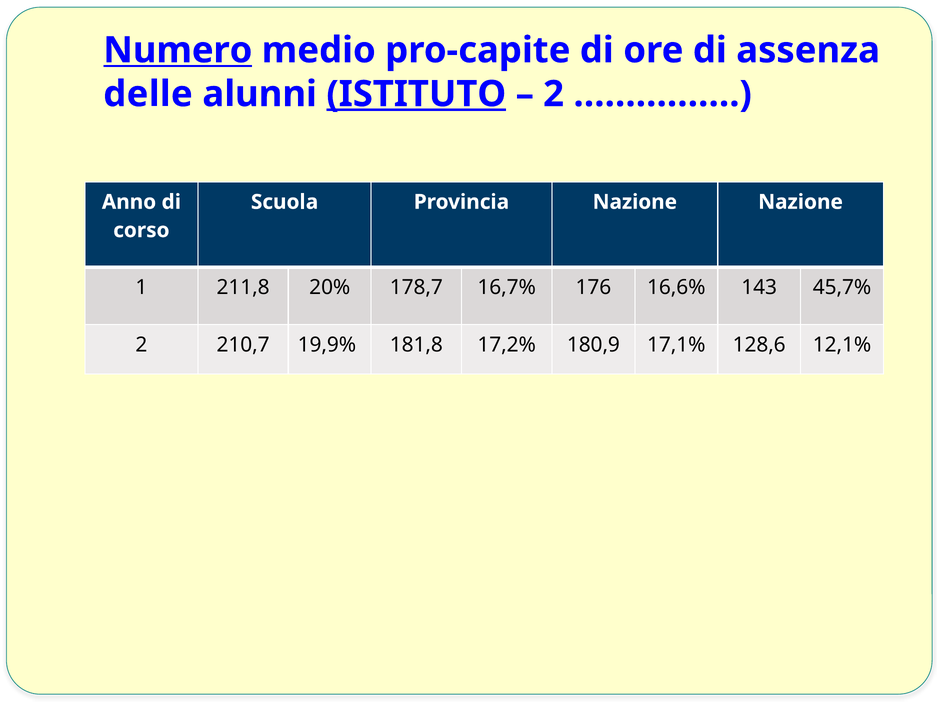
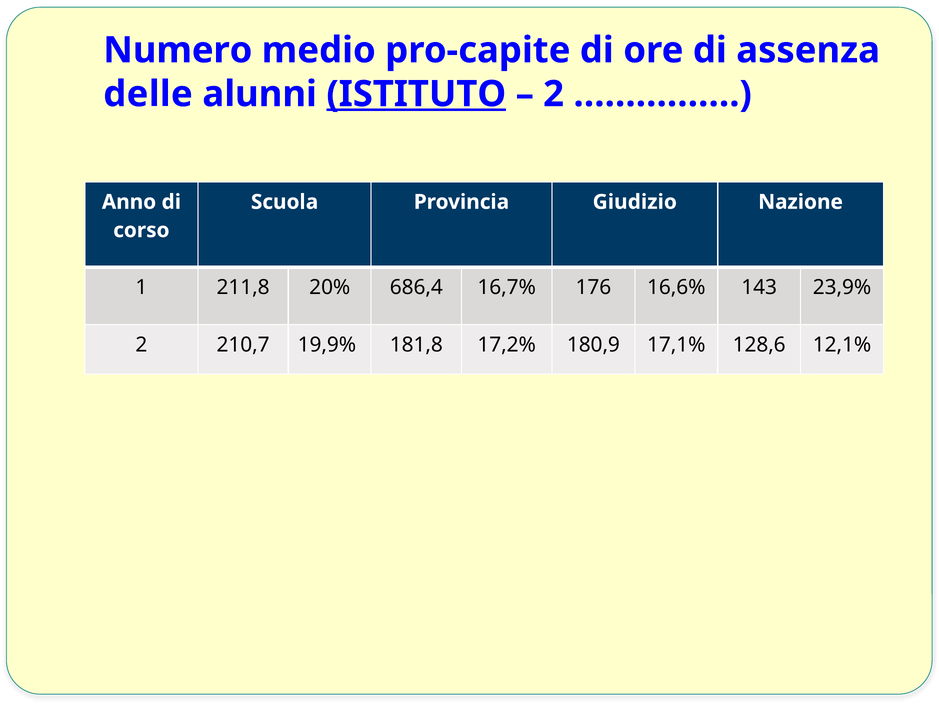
Numero underline: present -> none
Provincia Nazione: Nazione -> Giudizio
178,7: 178,7 -> 686,4
45,7%: 45,7% -> 23,9%
